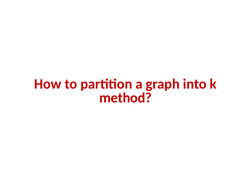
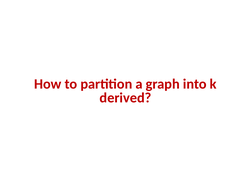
method: method -> derived
